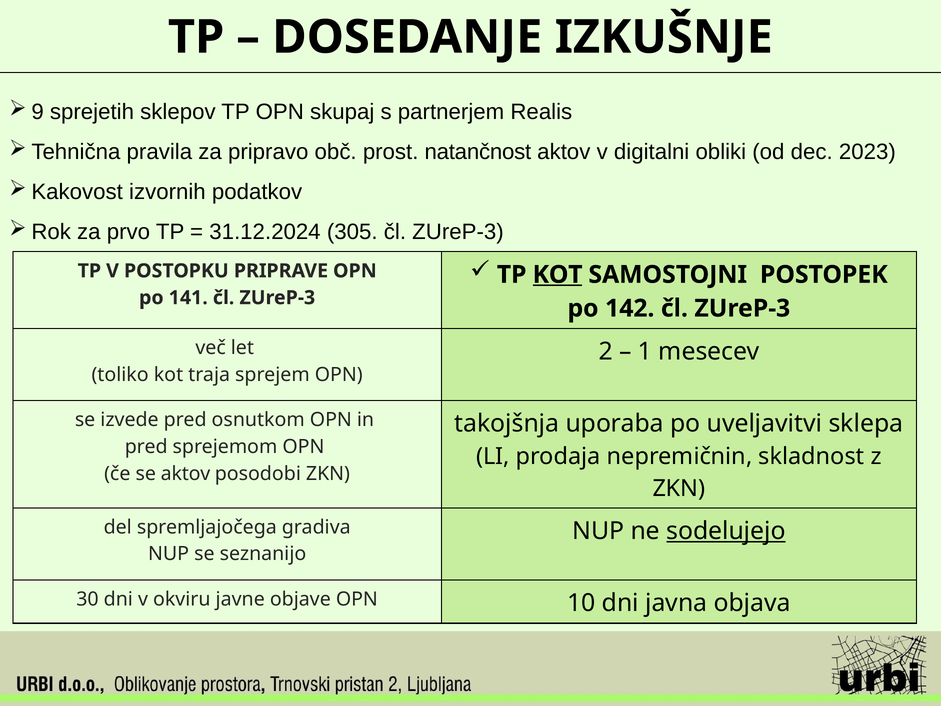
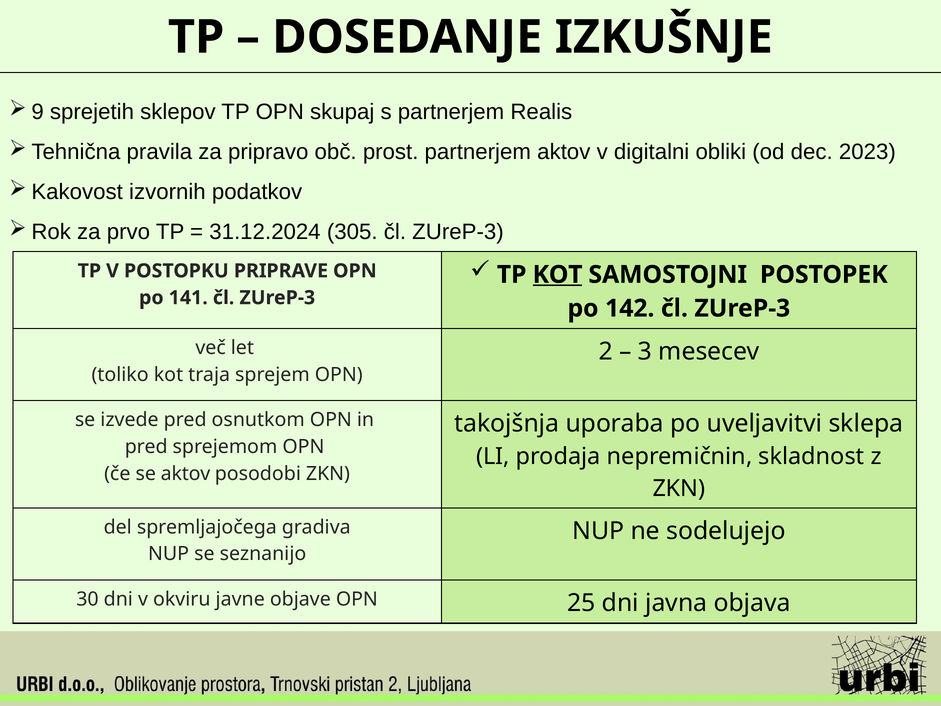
prost natančnost: natančnost -> partnerjem
1: 1 -> 3
sodelujejo underline: present -> none
10: 10 -> 25
